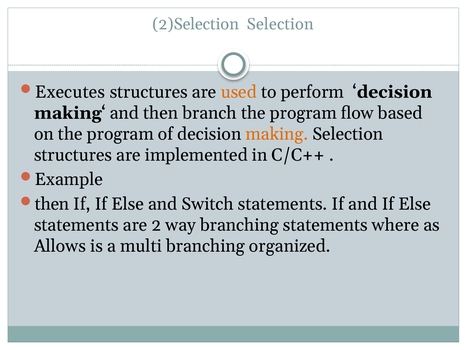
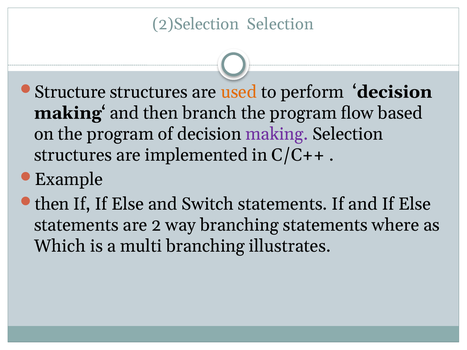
Executes: Executes -> Structure
making at (277, 134) colour: orange -> purple
Allows: Allows -> Which
organized: organized -> illustrates
